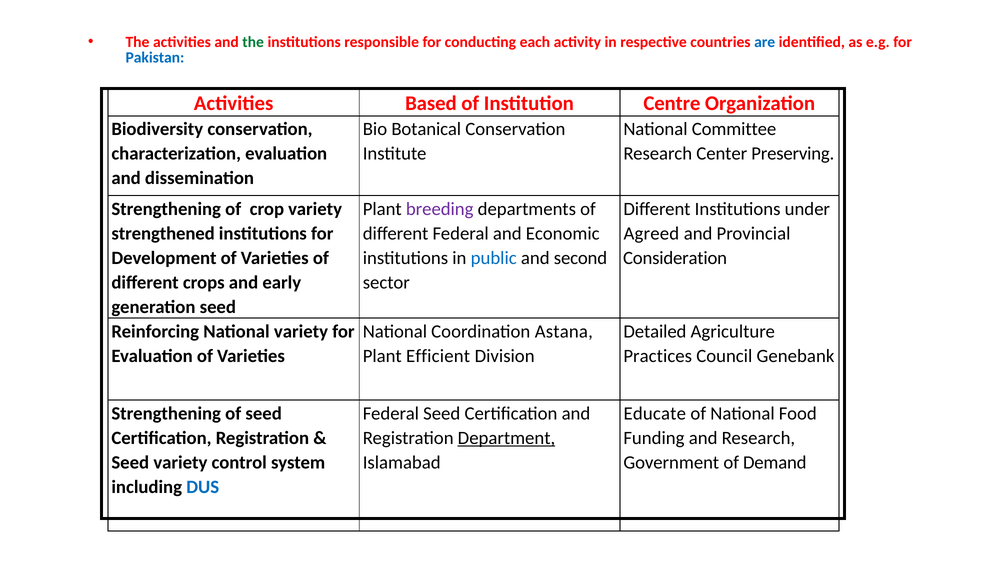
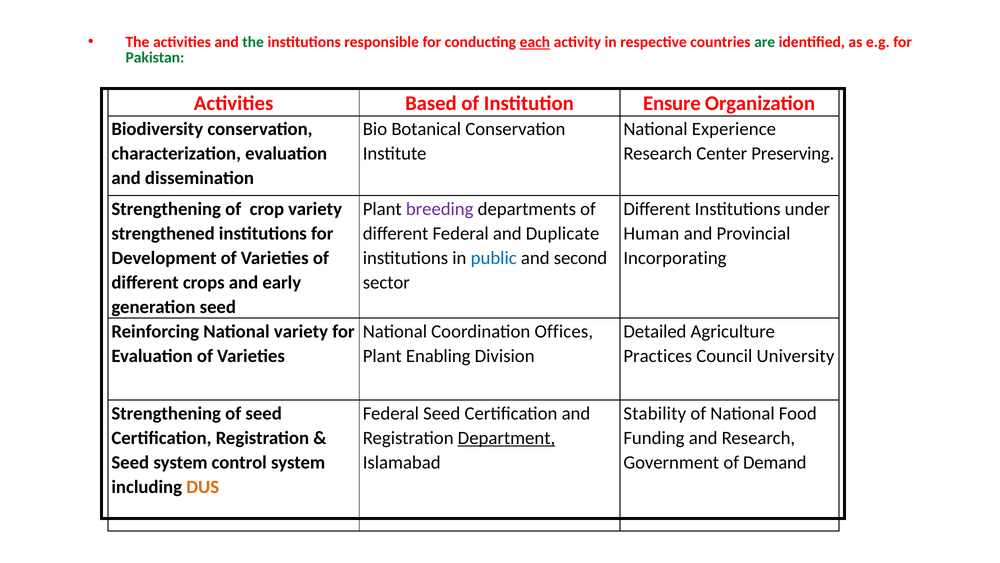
each underline: none -> present
are colour: blue -> green
Pakistan colour: blue -> green
Centre: Centre -> Ensure
Committee: Committee -> Experience
Economic: Economic -> Duplicate
Agreed: Agreed -> Human
Consideration: Consideration -> Incorporating
Astana: Astana -> Offices
Efficient: Efficient -> Enabling
Genebank: Genebank -> University
Educate: Educate -> Stability
Seed variety: variety -> system
DUS colour: blue -> orange
